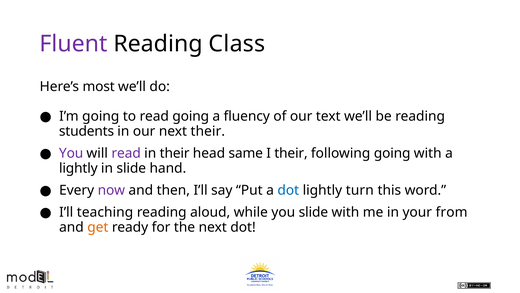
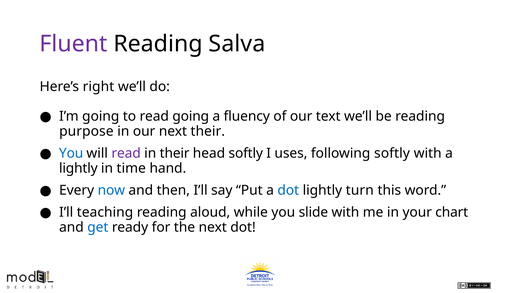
Class: Class -> Salva
most: most -> right
students: students -> purpose
You at (71, 153) colour: purple -> blue
head same: same -> softly
I their: their -> uses
following going: going -> softly
in slide: slide -> time
now colour: purple -> blue
from: from -> chart
get colour: orange -> blue
